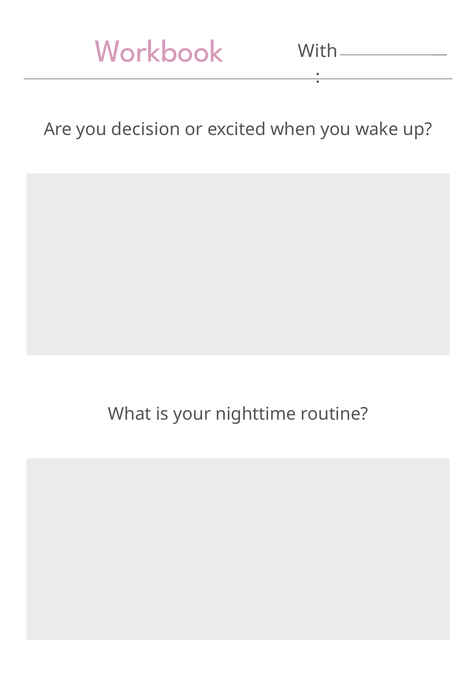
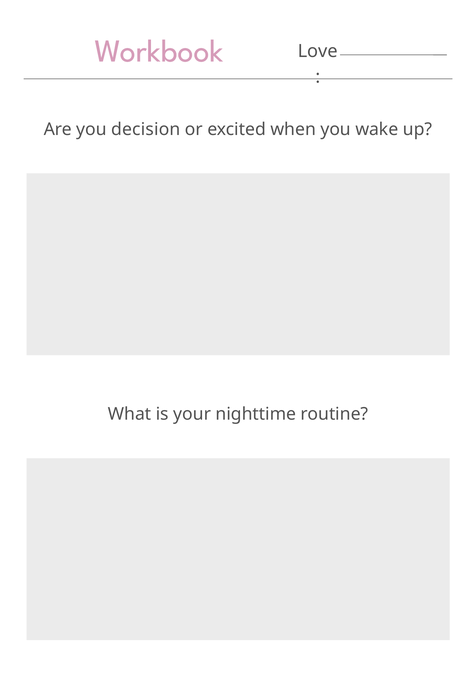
With: With -> Love
